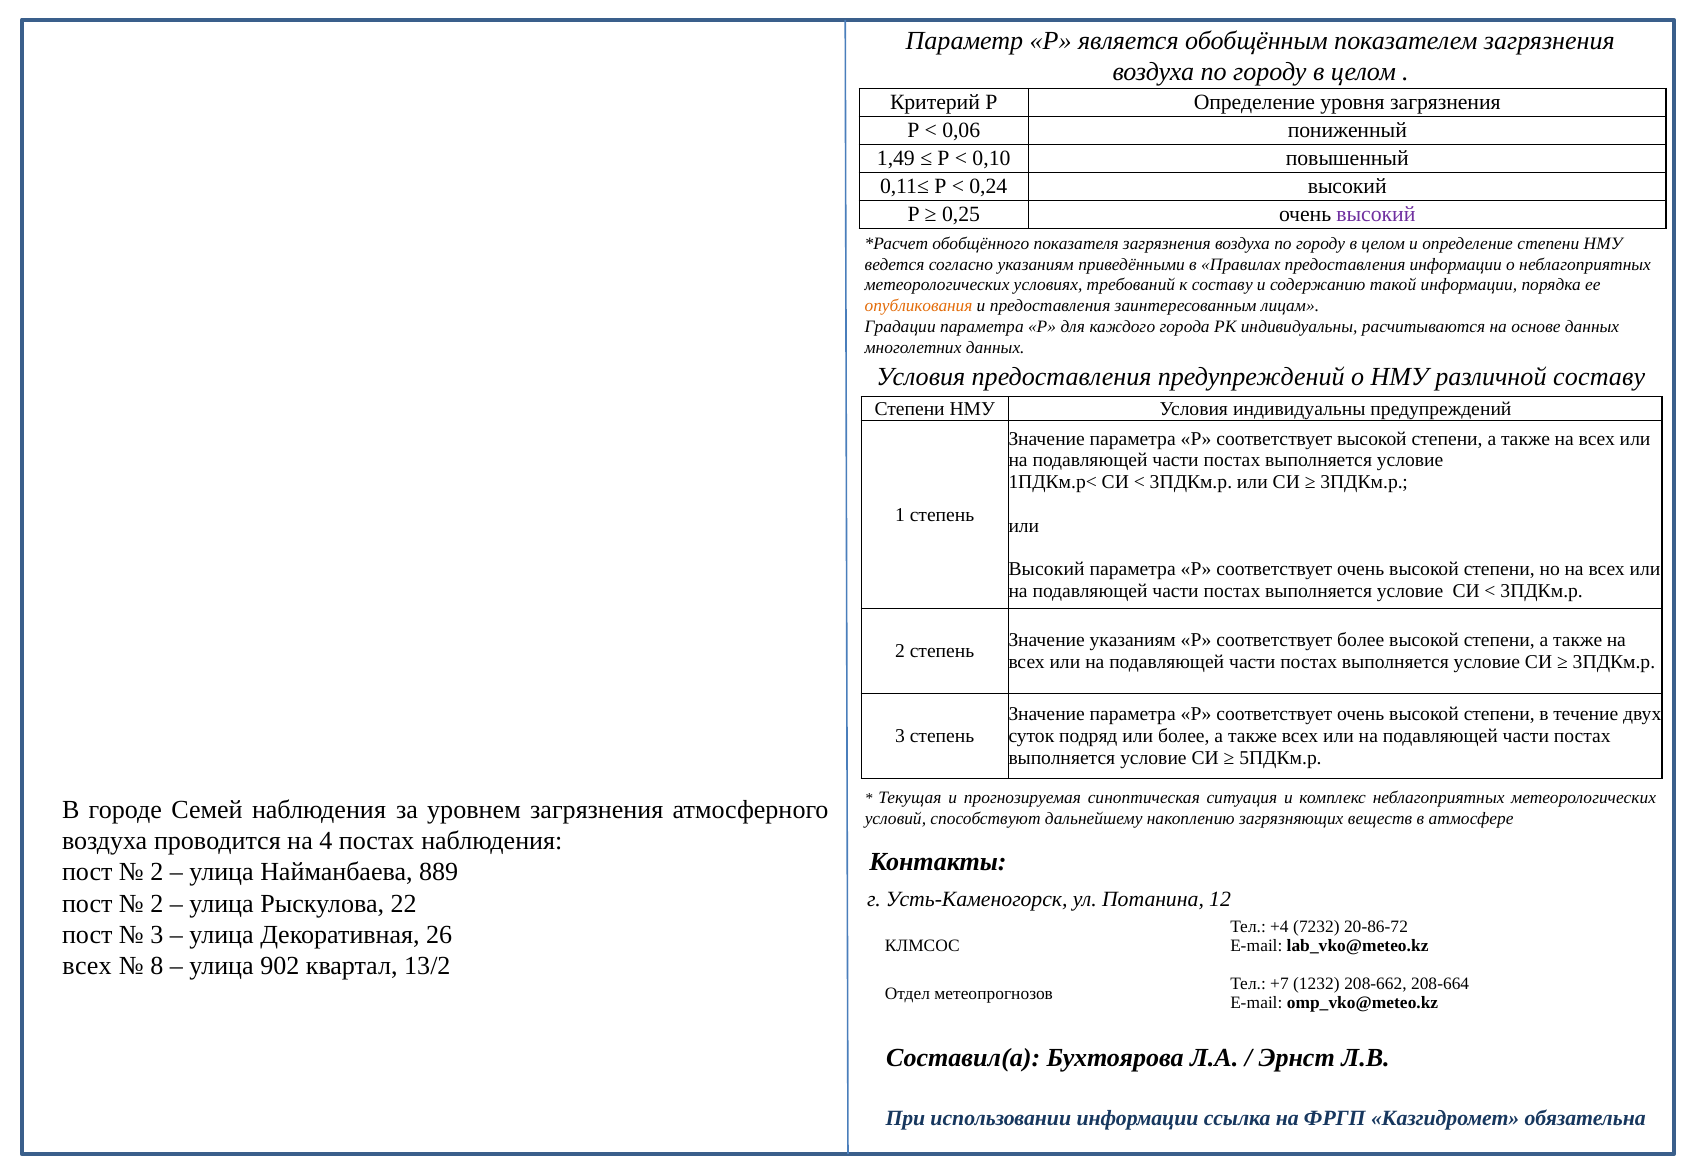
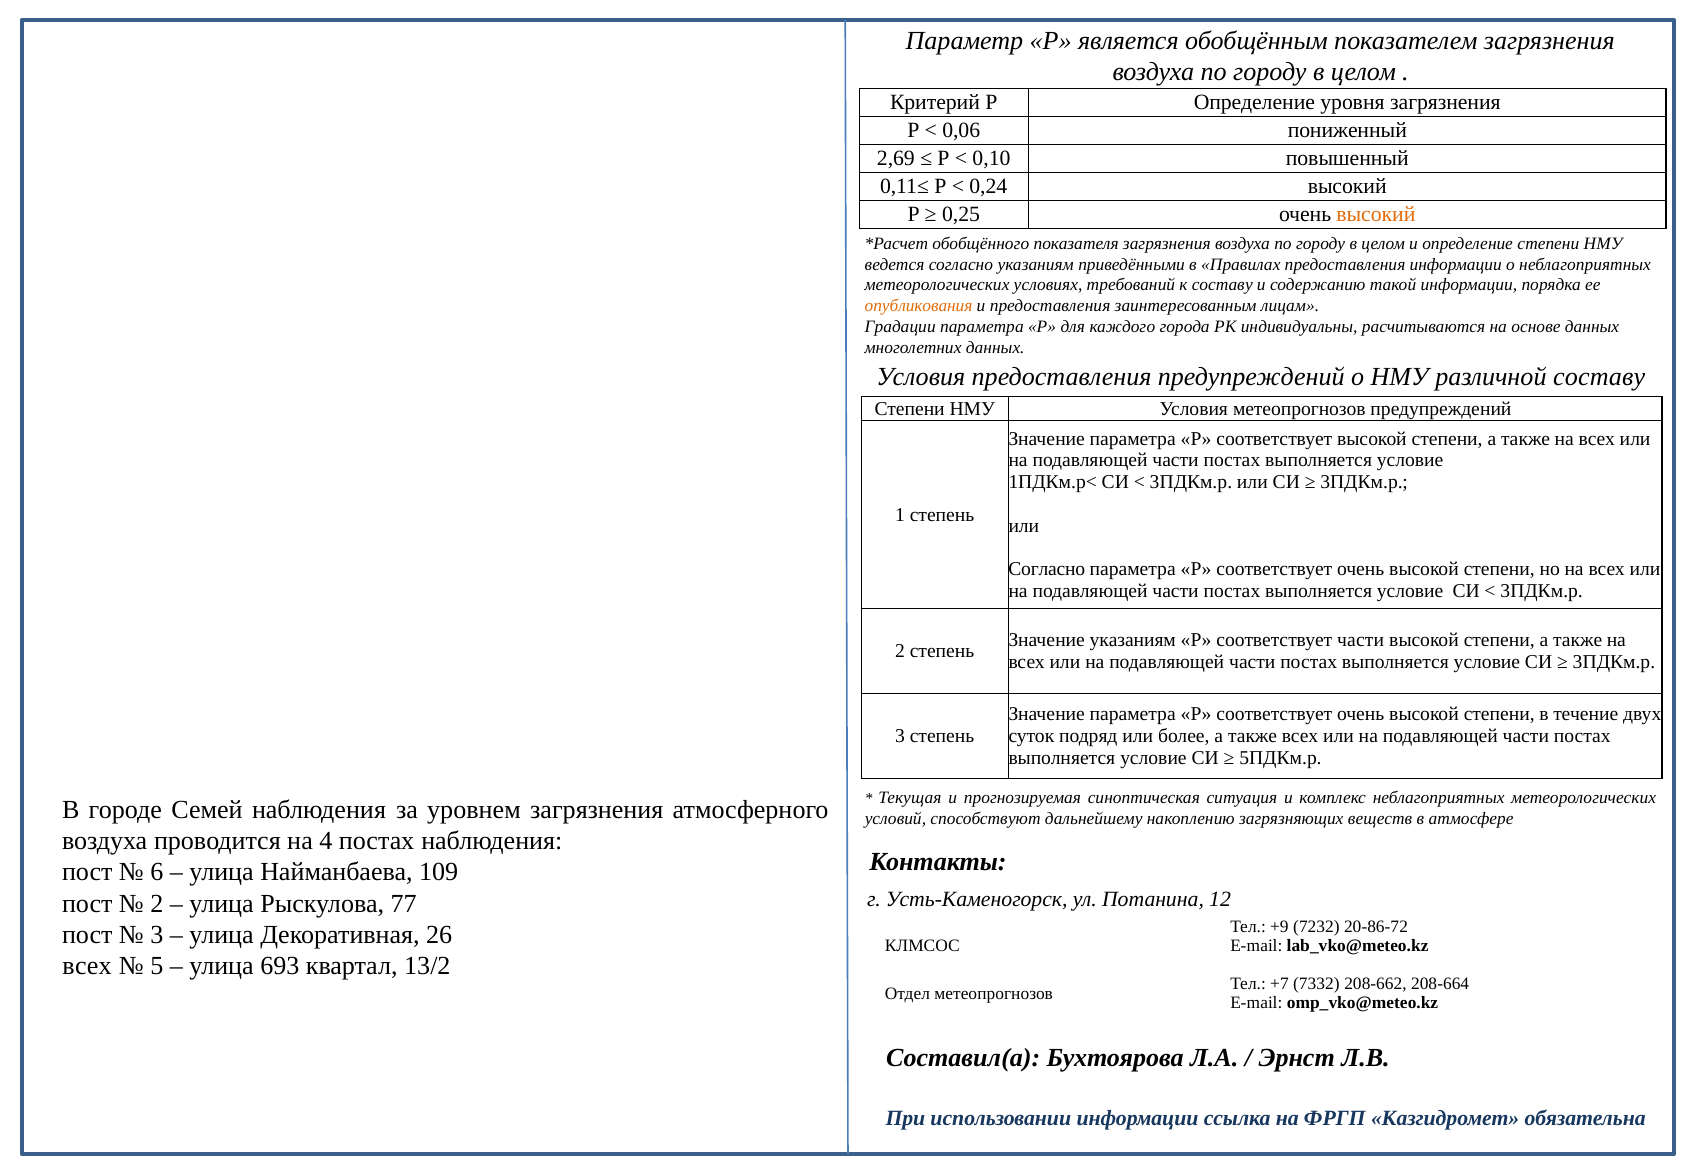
1,49: 1,49 -> 2,69
высокий at (1376, 214) colour: purple -> orange
Условия индивидуальны: индивидуальны -> метеопрогнозов
Высокий at (1047, 569): Высокий -> Согласно
соответствует более: более -> части
2 at (157, 872): 2 -> 6
889: 889 -> 109
22: 22 -> 77
+4: +4 -> +9
8: 8 -> 5
902: 902 -> 693
1232: 1232 -> 7332
